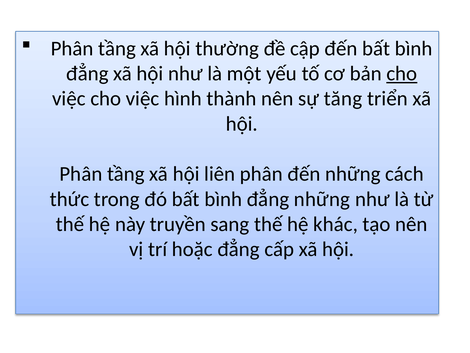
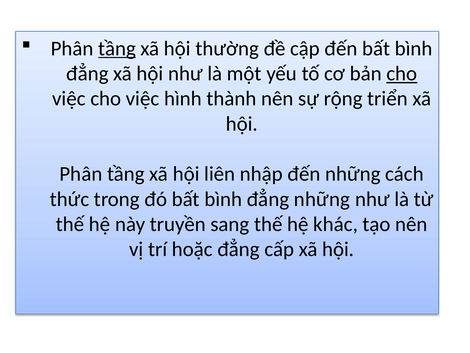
tầng at (117, 48) underline: none -> present
tăng: tăng -> rộng
liên phân: phân -> nhập
